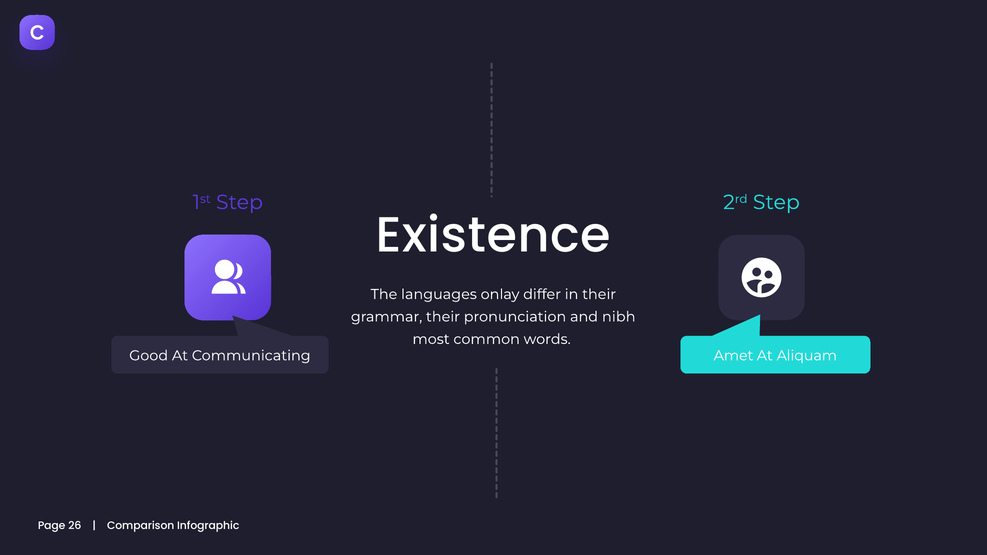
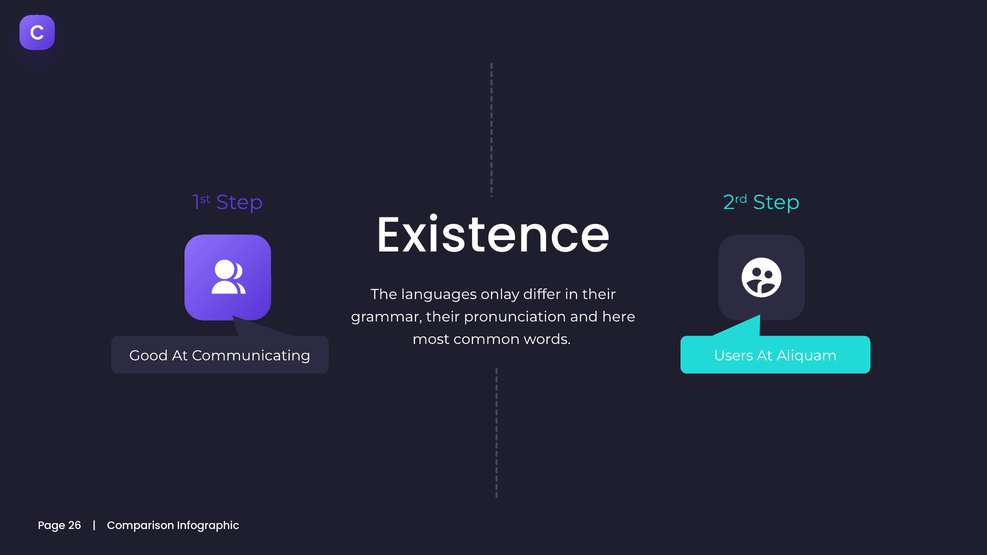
nibh: nibh -> here
Amet: Amet -> Users
